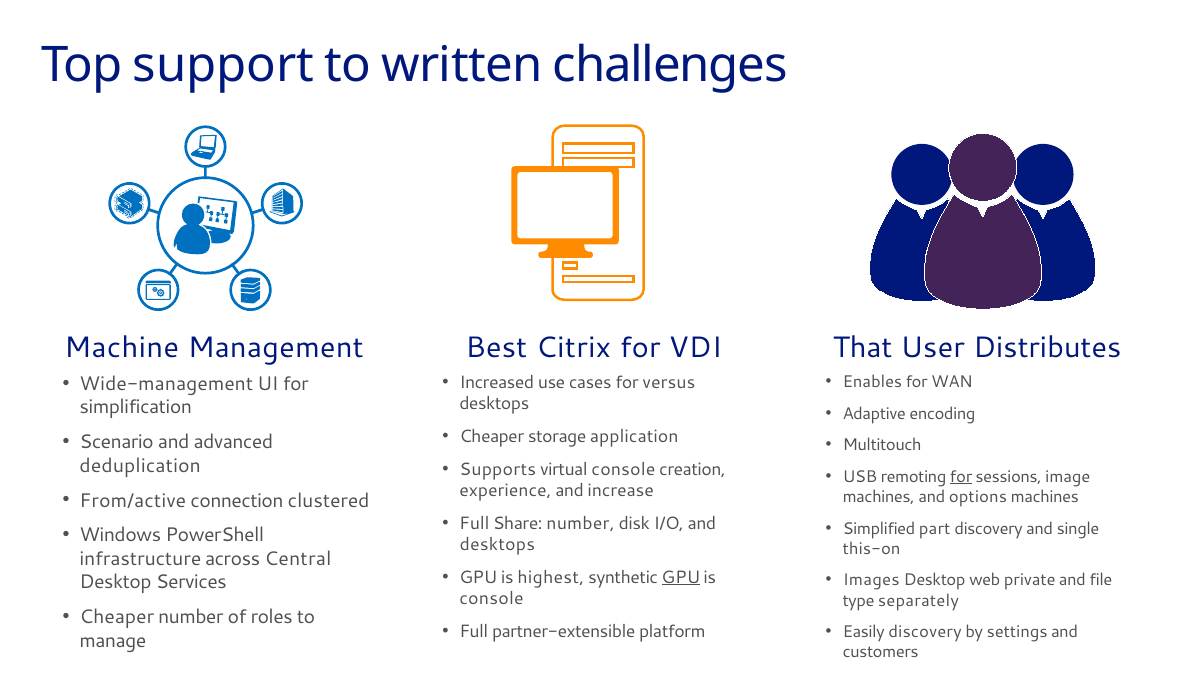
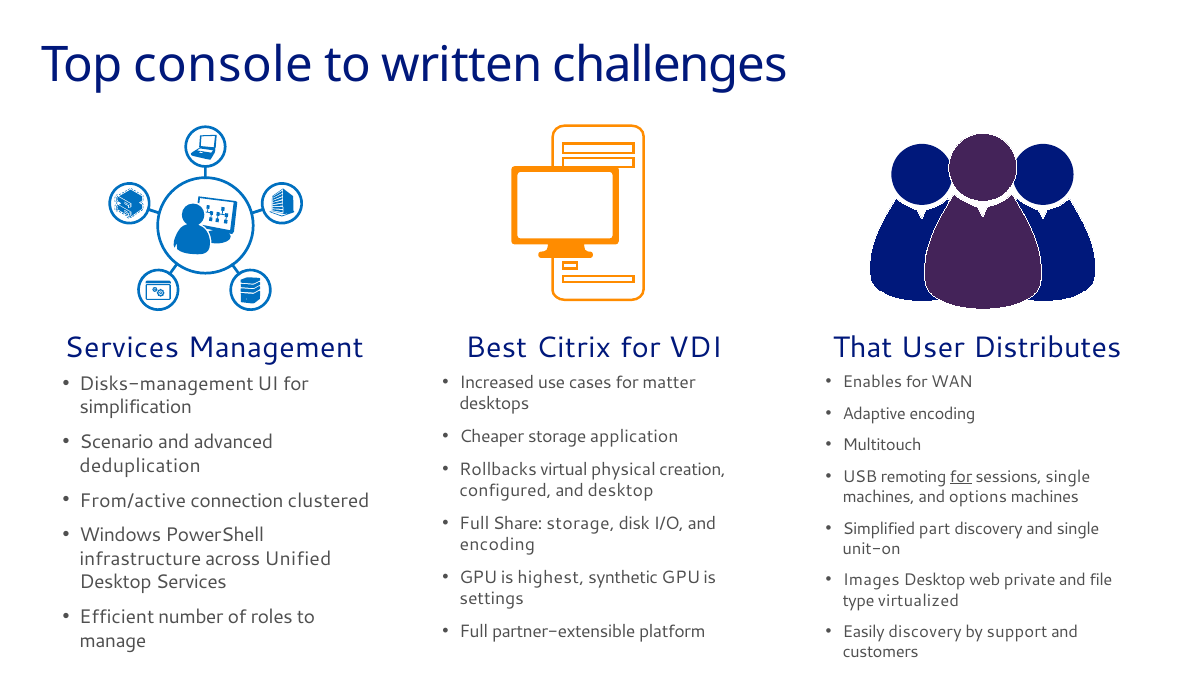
support: support -> console
Machine at (122, 348): Machine -> Services
versus: versus -> matter
Wide-management: Wide-management -> Disks-management
Supports: Supports -> Rollbacks
virtual console: console -> physical
sessions image: image -> single
experience: experience -> configured
and increase: increase -> desktop
Share number: number -> storage
desktops at (497, 545): desktops -> encoding
this-on: this-on -> unit-on
Central: Central -> Unified
GPU at (681, 577) underline: present -> none
console at (492, 599): console -> settings
separately: separately -> virtualized
Cheaper at (117, 617): Cheaper -> Efficient
settings: settings -> support
